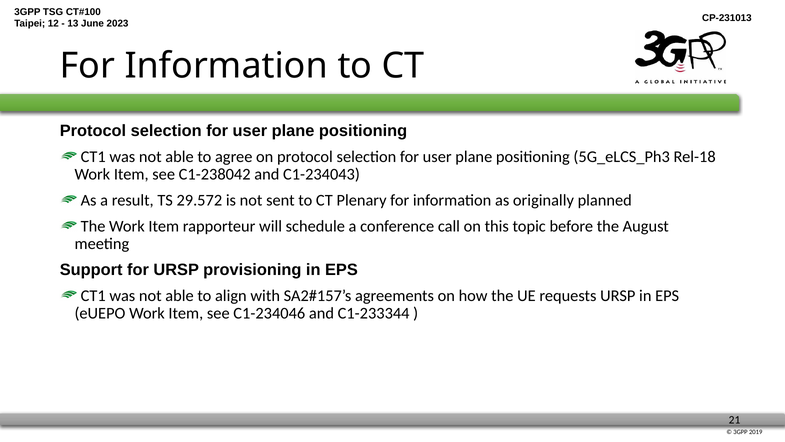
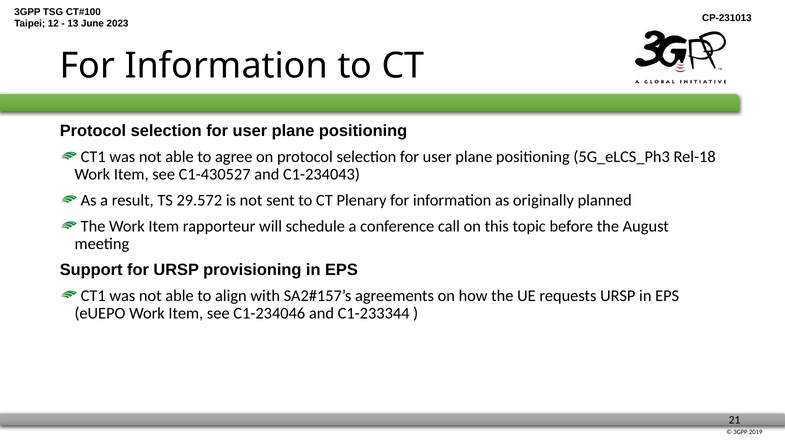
C1-238042: C1-238042 -> C1-430527
